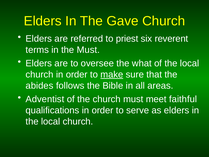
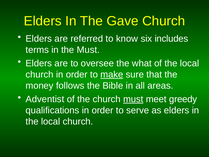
priest: priest -> know
reverent: reverent -> includes
abides: abides -> money
must at (133, 99) underline: none -> present
faithful: faithful -> greedy
